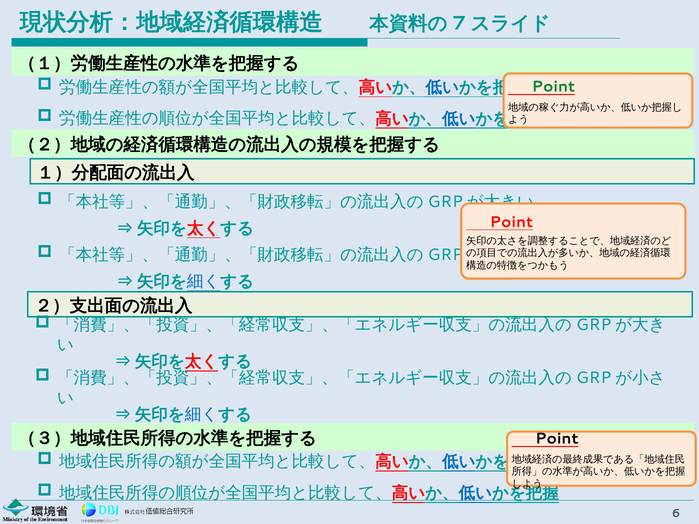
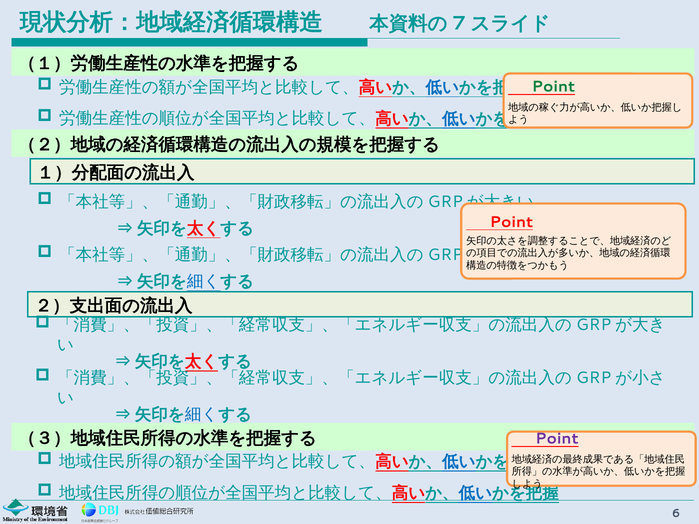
Point at (557, 439) colour: black -> purple
